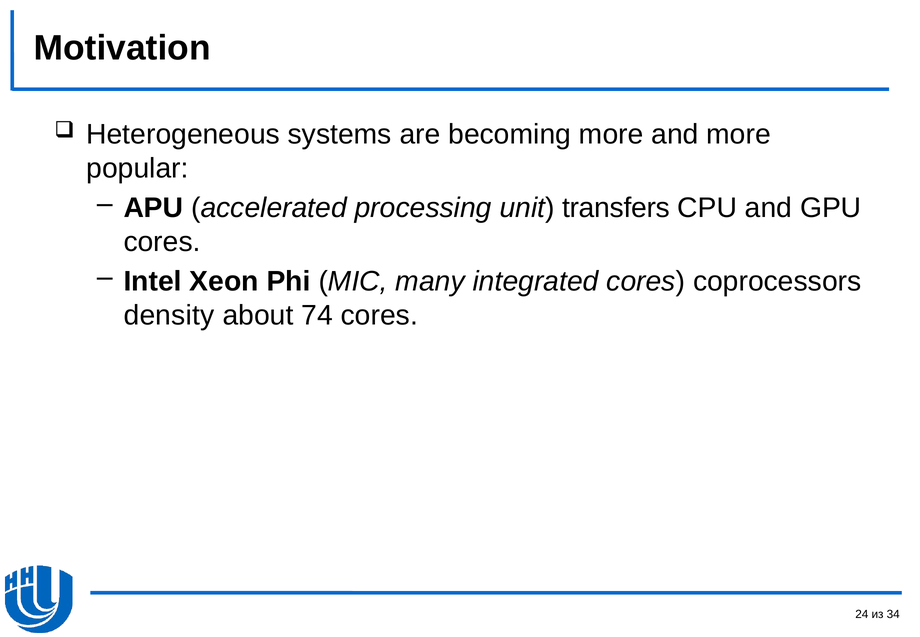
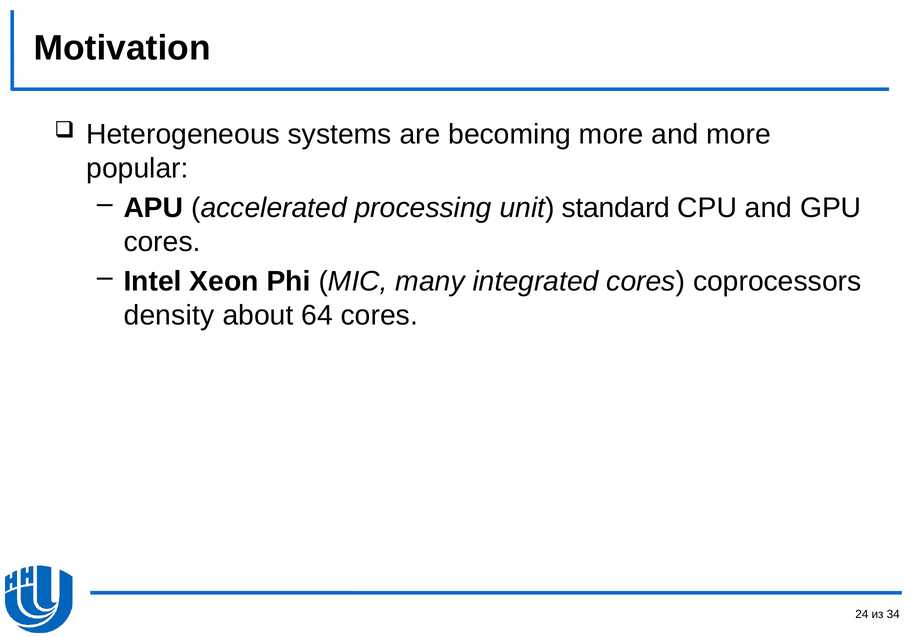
transfers: transfers -> standard
74: 74 -> 64
